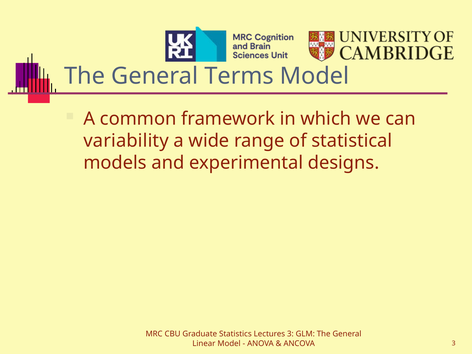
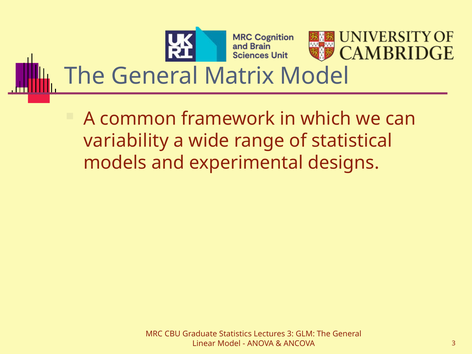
Terms: Terms -> Matrix
